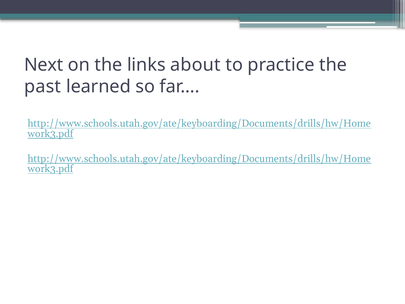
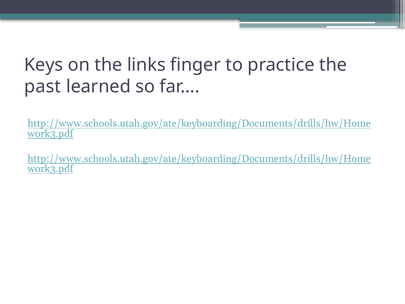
Next: Next -> Keys
about: about -> finger
